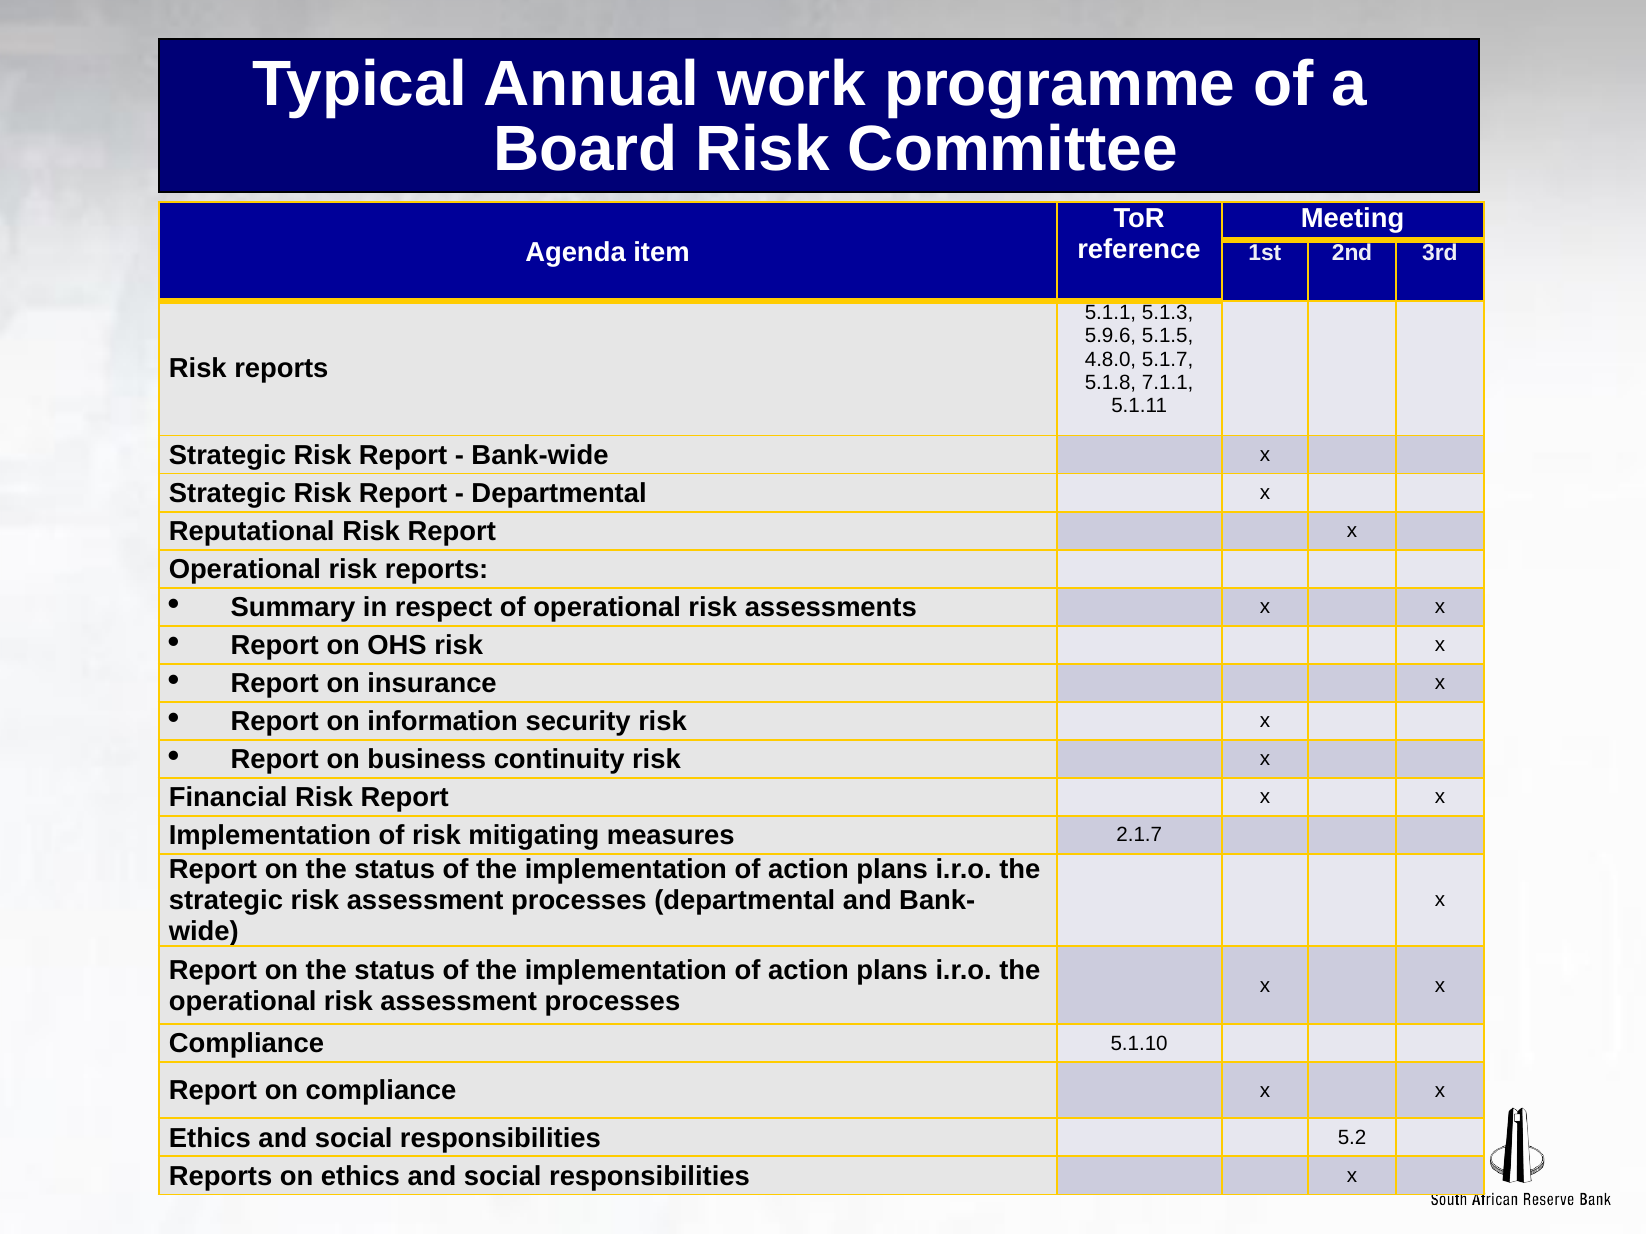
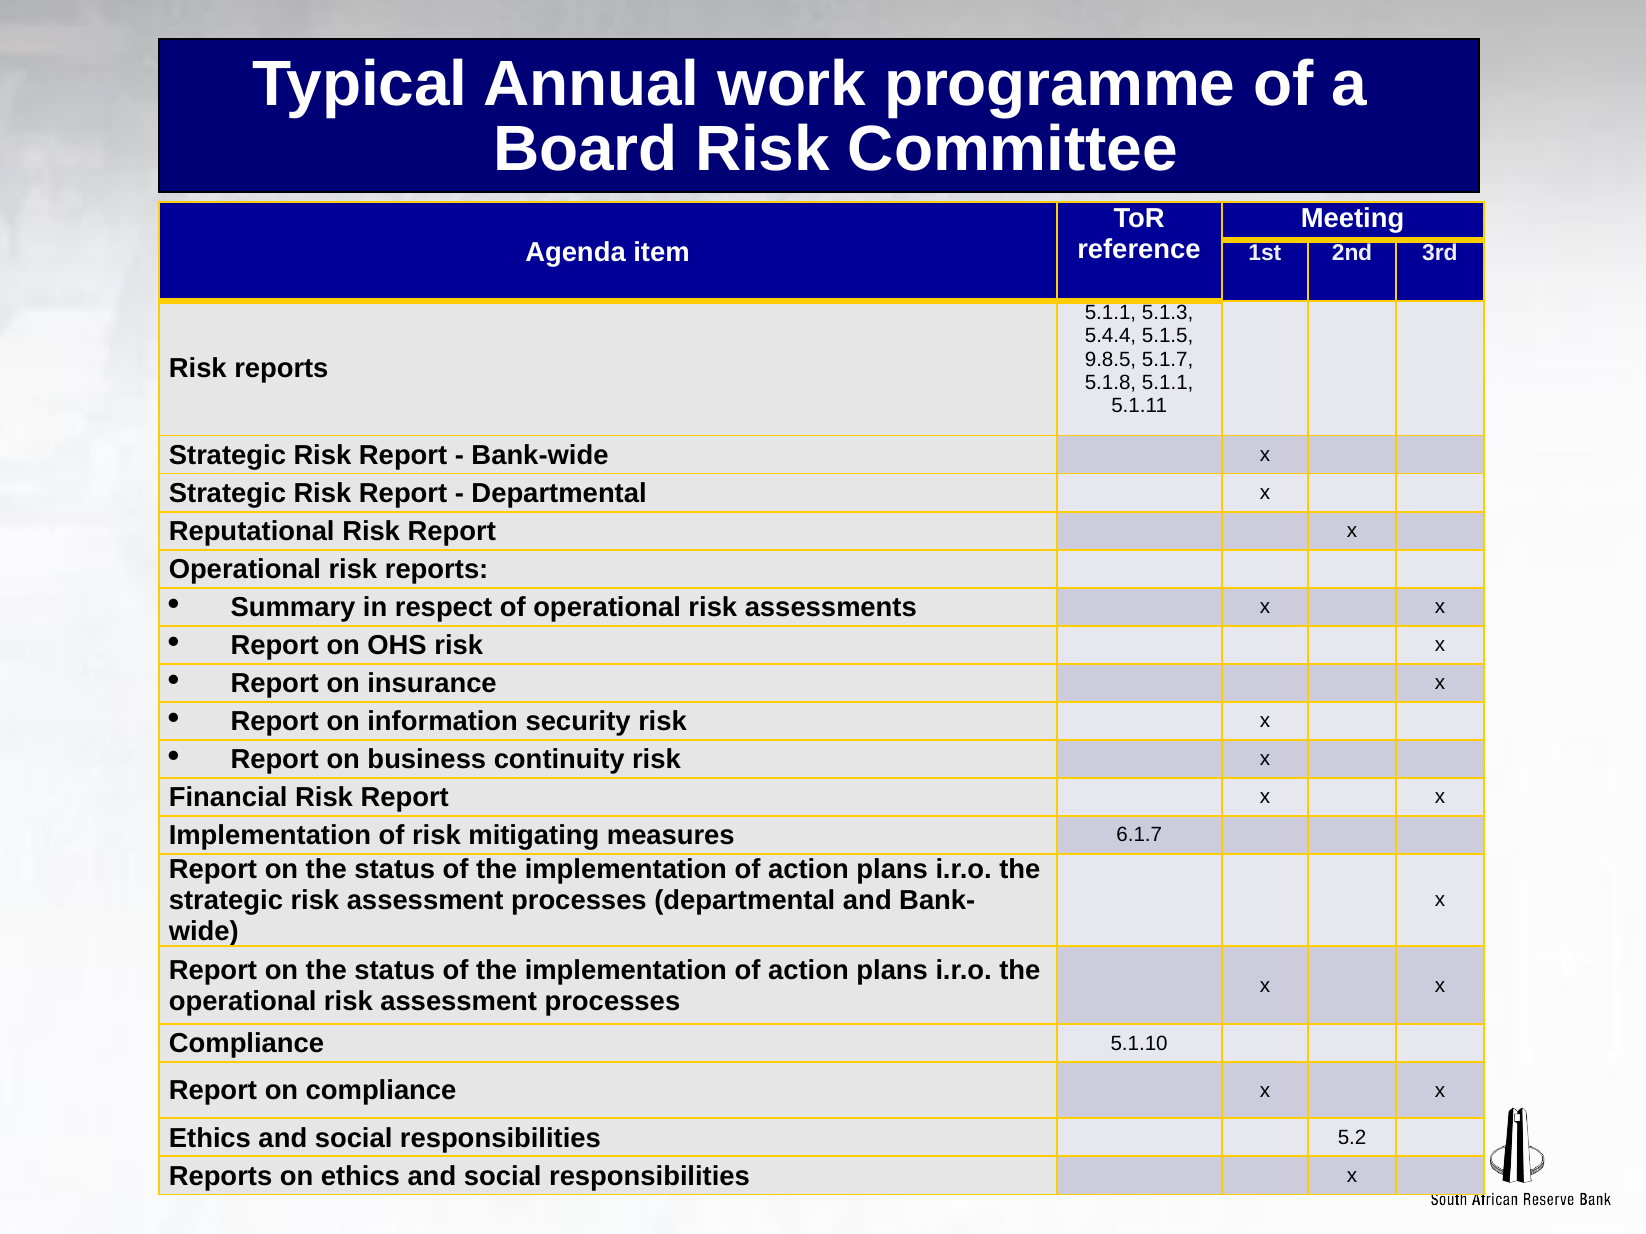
5.9.6: 5.9.6 -> 5.4.4
4.8.0: 4.8.0 -> 9.8.5
5.1.8 7.1.1: 7.1.1 -> 5.1.1
2.1.7: 2.1.7 -> 6.1.7
